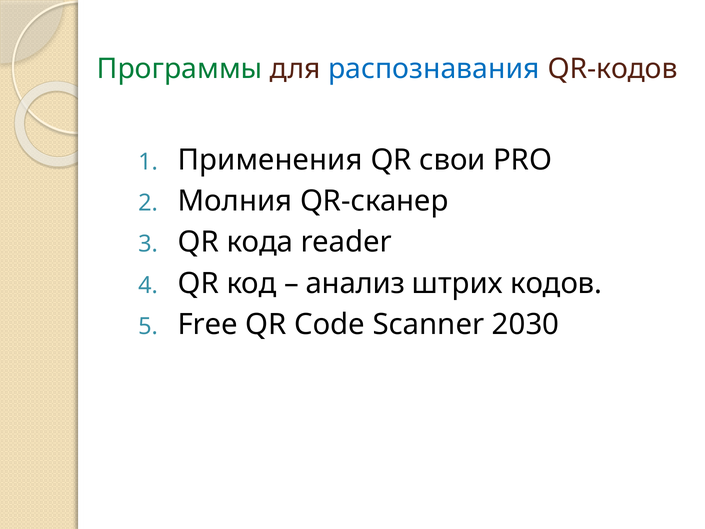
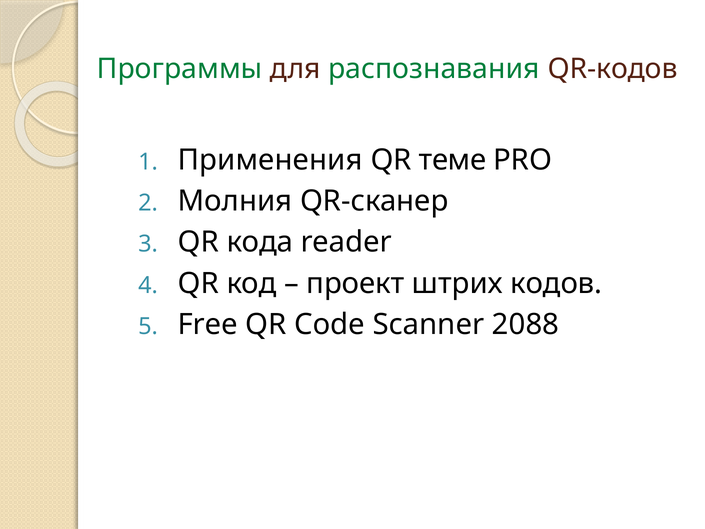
распознавания colour: blue -> green
свои: свои -> теме
анализ: анализ -> проект
2030: 2030 -> 2088
